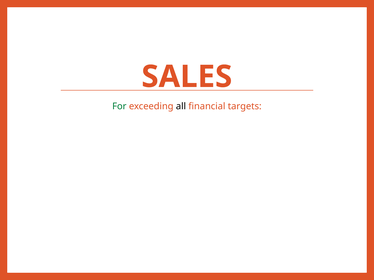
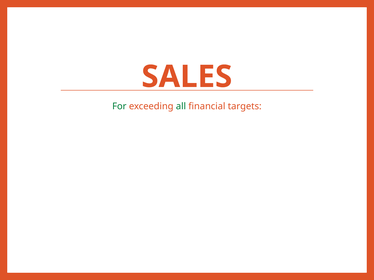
all colour: black -> green
